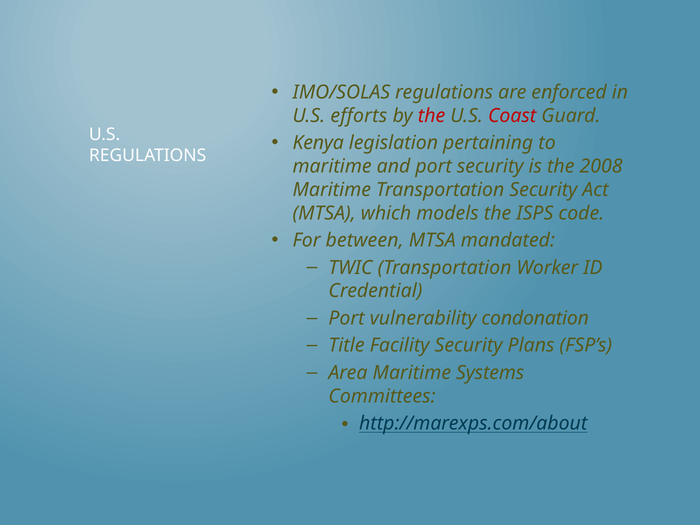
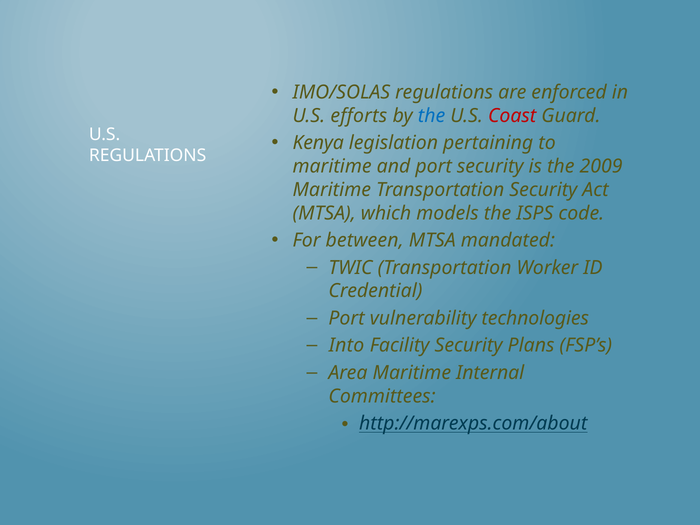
the at (432, 116) colour: red -> blue
2008: 2008 -> 2009
condonation: condonation -> technologies
Title: Title -> Into
Systems: Systems -> Internal
